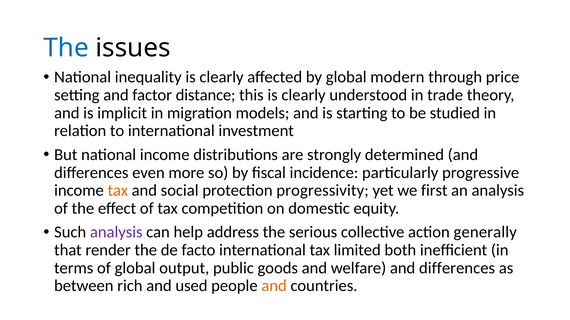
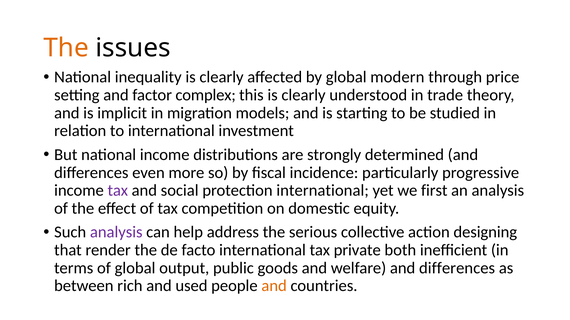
The at (66, 48) colour: blue -> orange
distance: distance -> complex
tax at (118, 191) colour: orange -> purple
protection progressivity: progressivity -> international
generally: generally -> designing
limited: limited -> private
